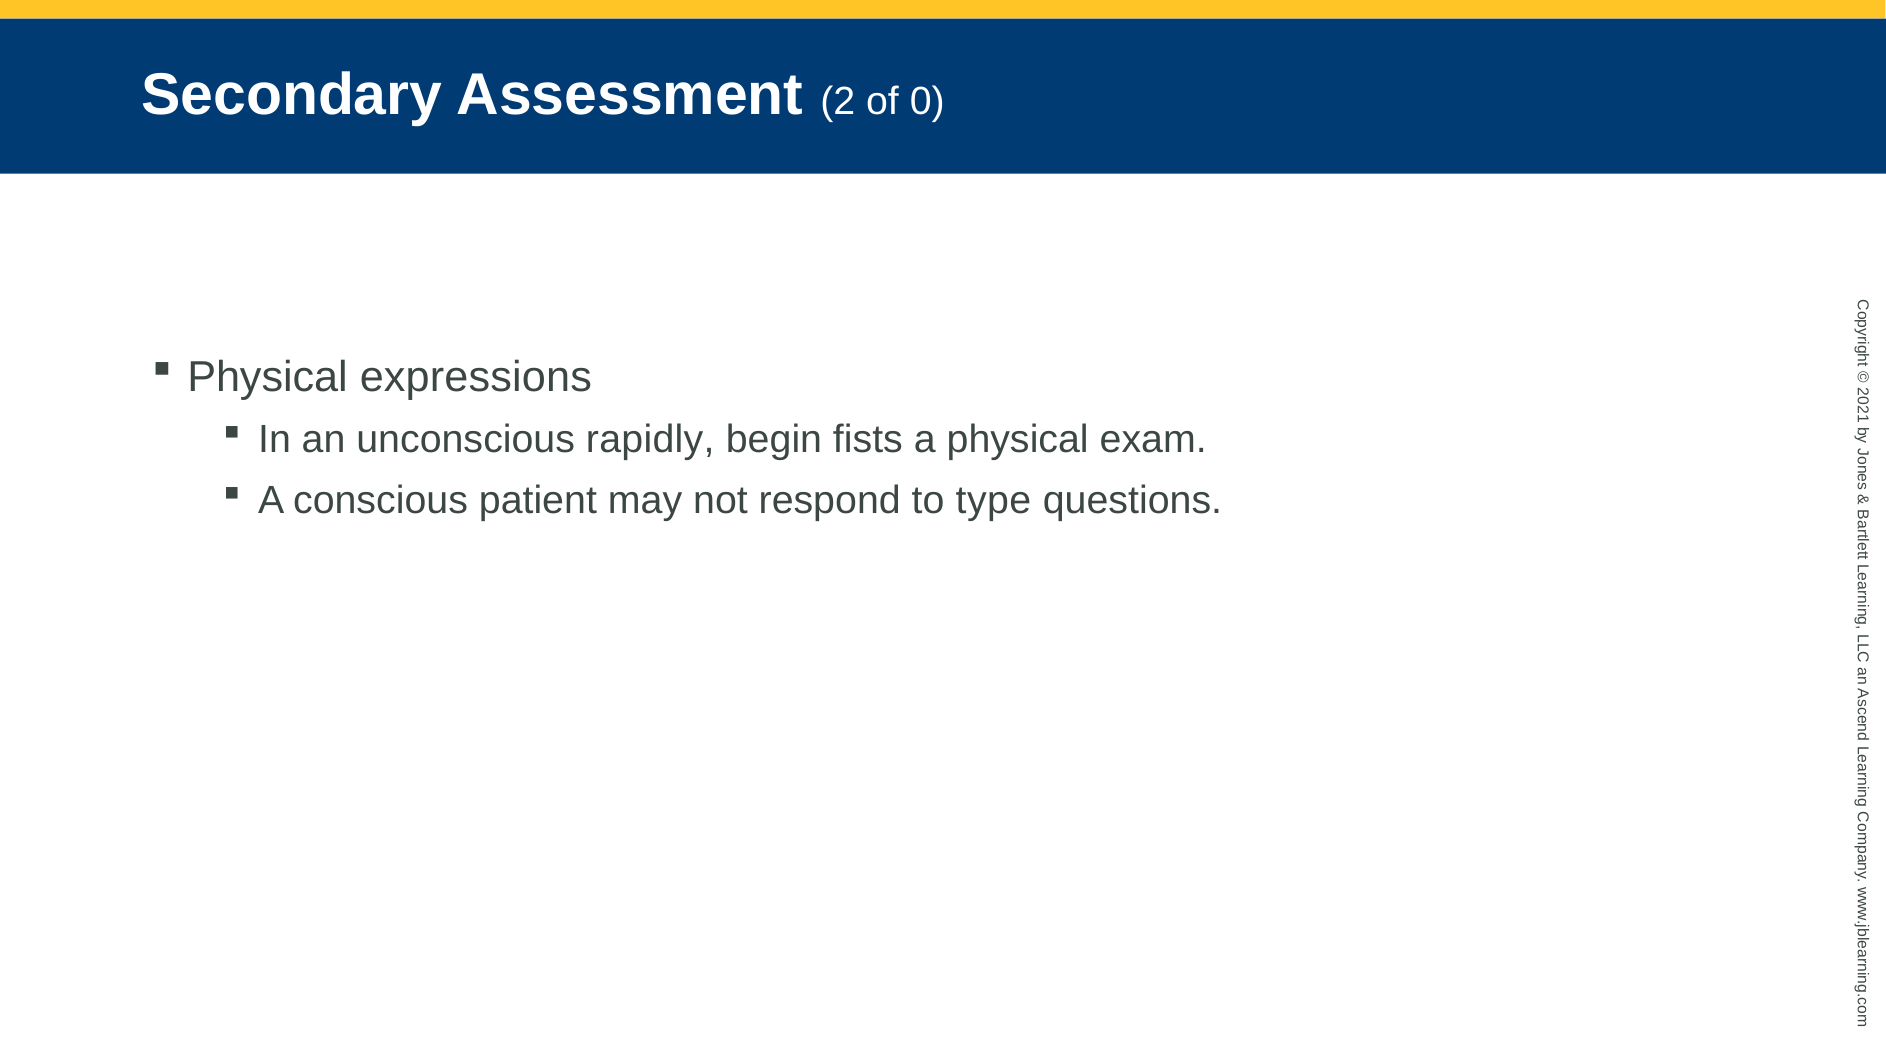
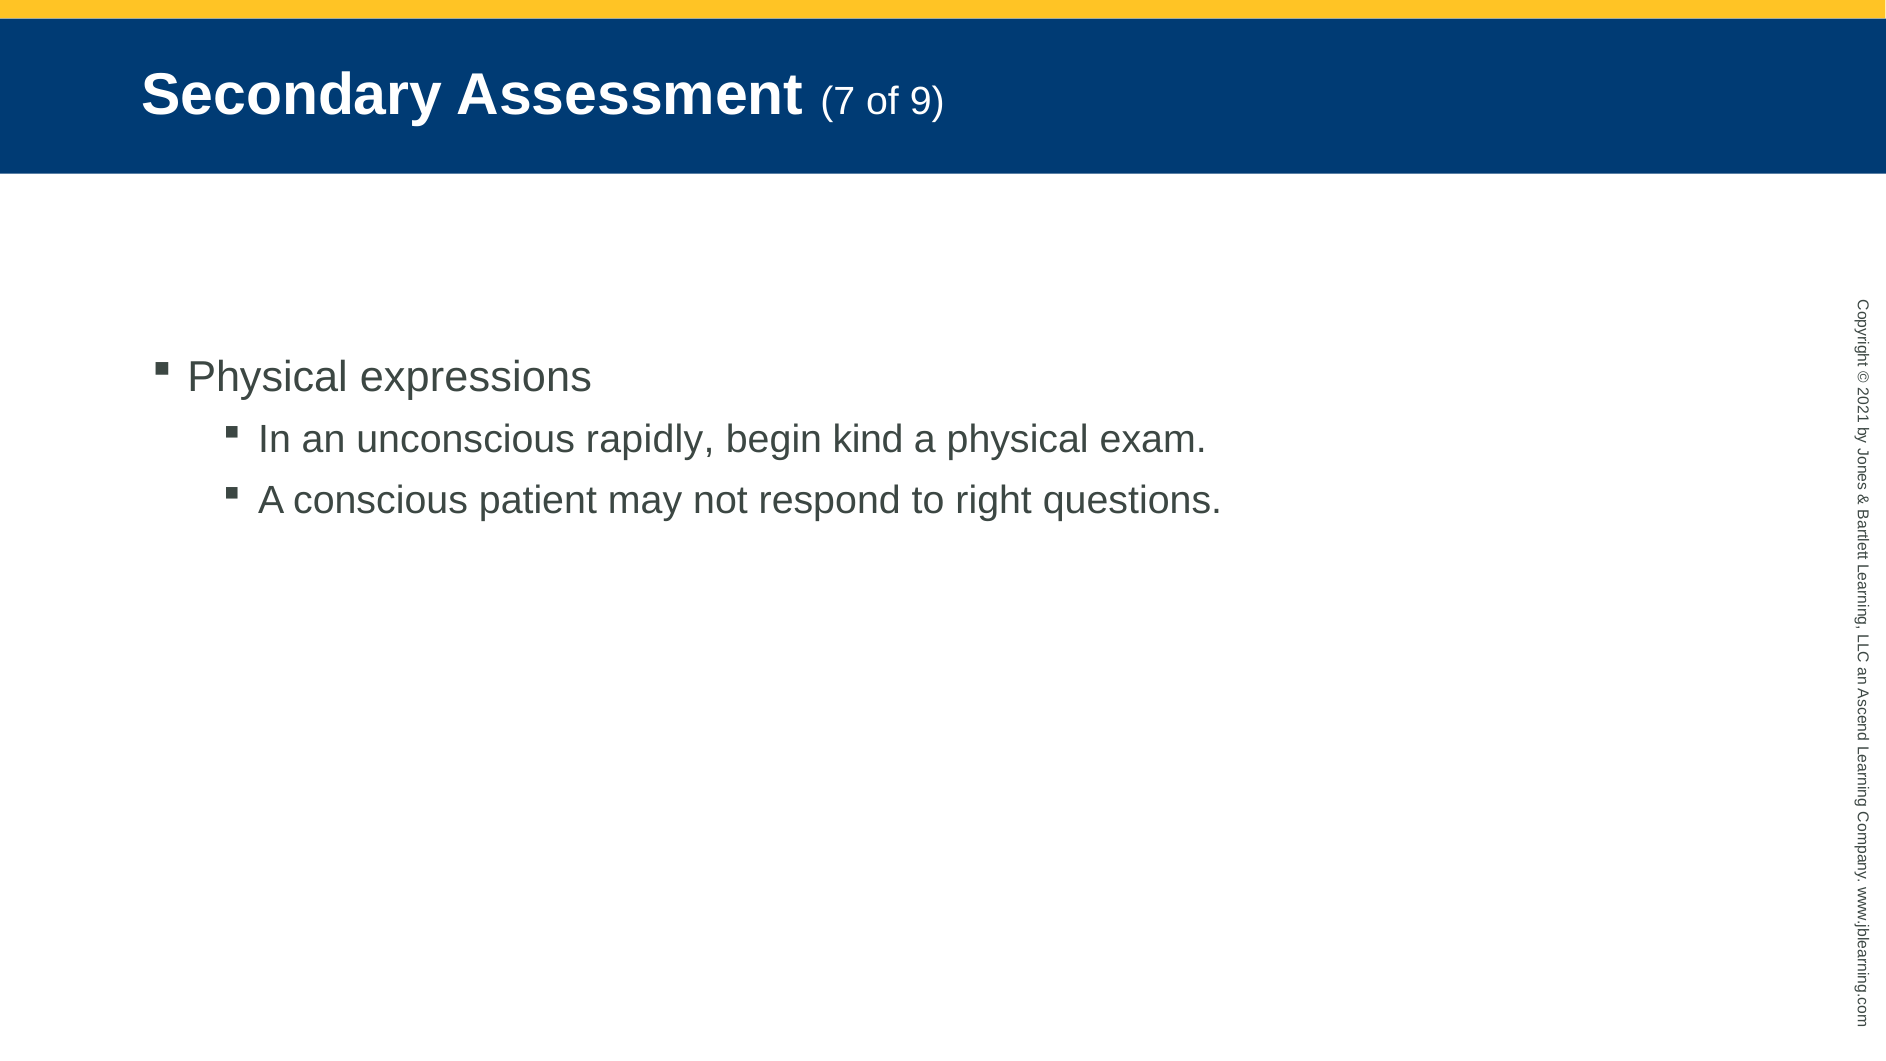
Assessment 2: 2 -> 7
of 0: 0 -> 9
fists: fists -> kind
type: type -> right
